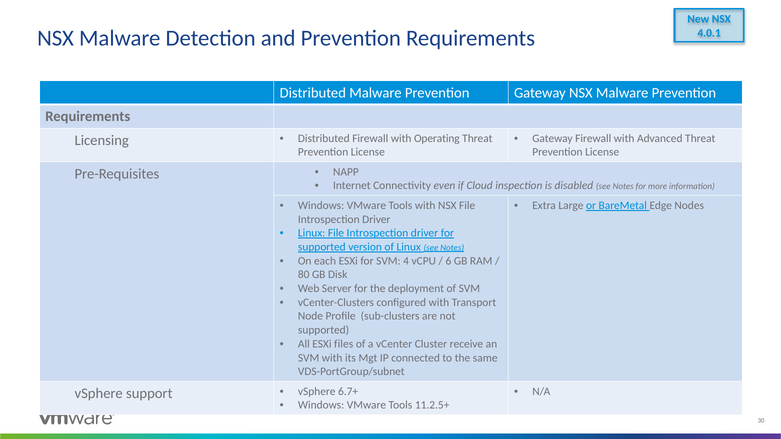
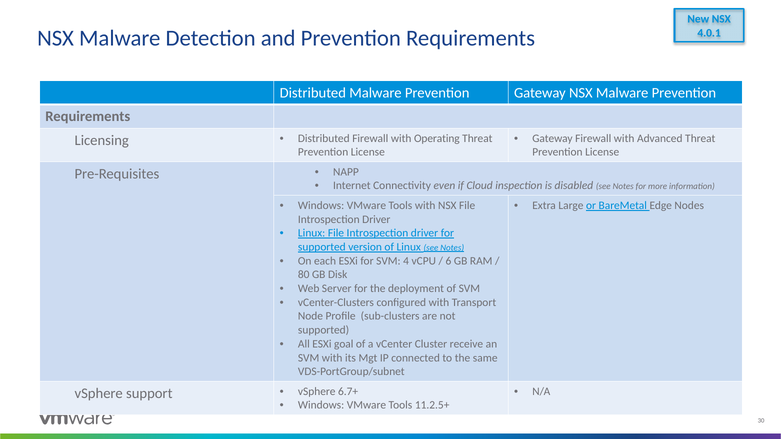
files: files -> goal
